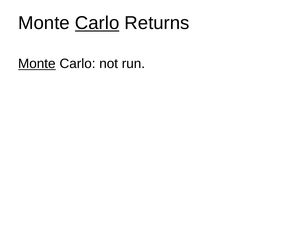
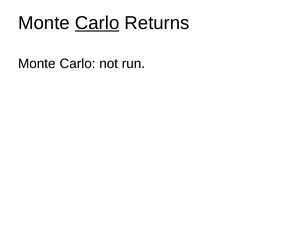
Monte at (37, 64) underline: present -> none
